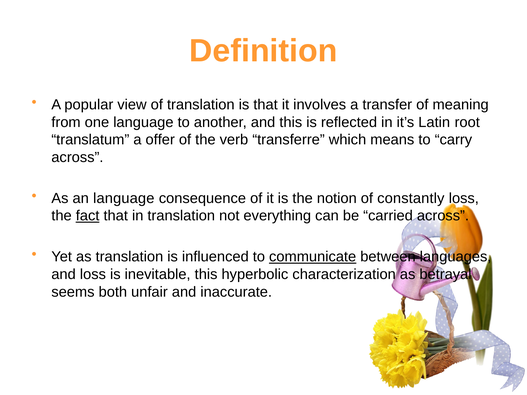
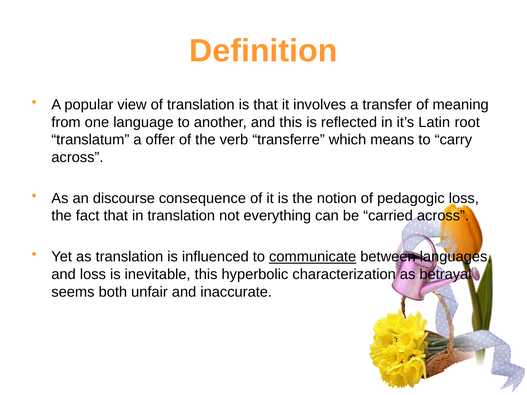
an language: language -> discourse
constantly: constantly -> pedagogic
fact underline: present -> none
